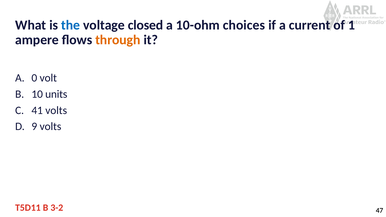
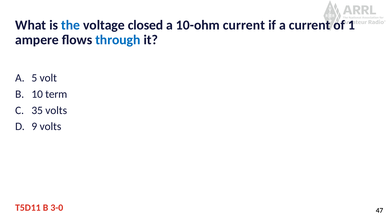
10-ohm choices: choices -> current
through colour: orange -> blue
0: 0 -> 5
units: units -> term
41: 41 -> 35
3-2: 3-2 -> 3-0
